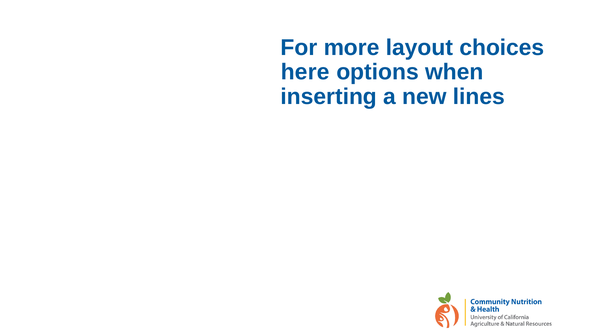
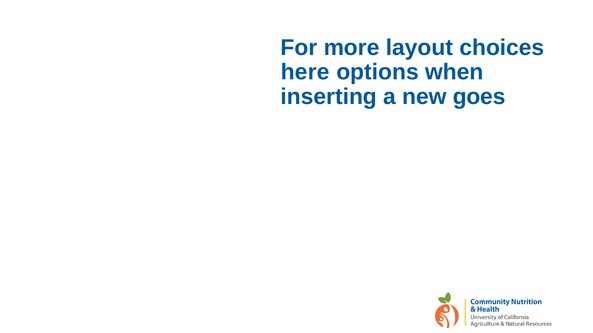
lines: lines -> goes
